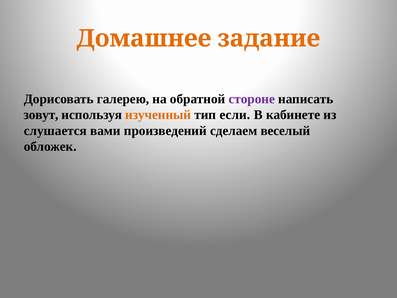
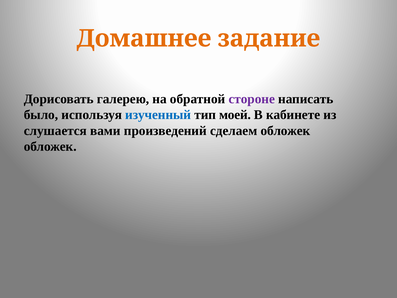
зовут: зовут -> было
изученный colour: orange -> blue
если: если -> моей
сделаем веселый: веселый -> обложек
